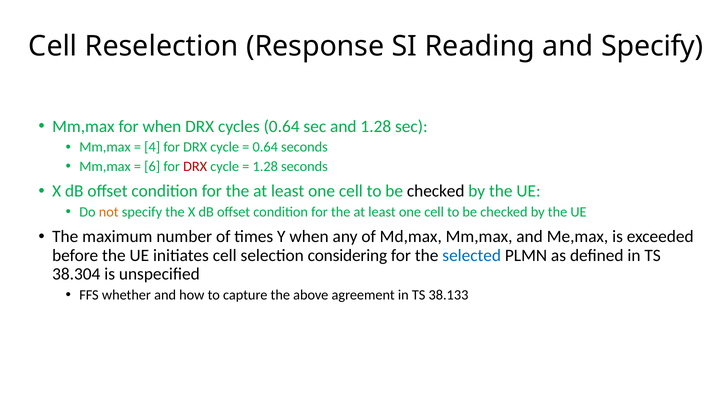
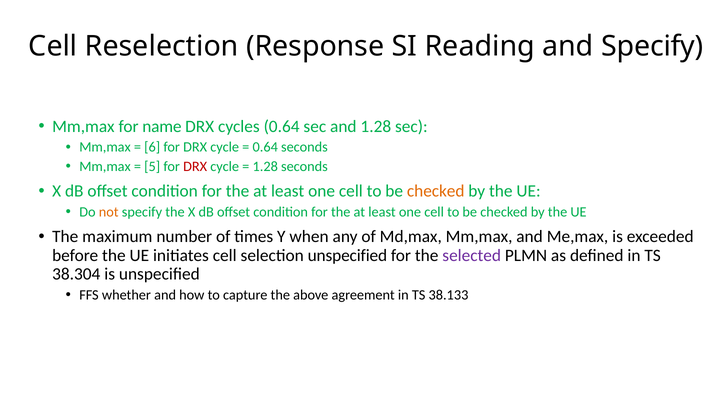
for when: when -> name
4: 4 -> 6
6: 6 -> 5
checked at (436, 191) colour: black -> orange
selection considering: considering -> unspecified
selected colour: blue -> purple
